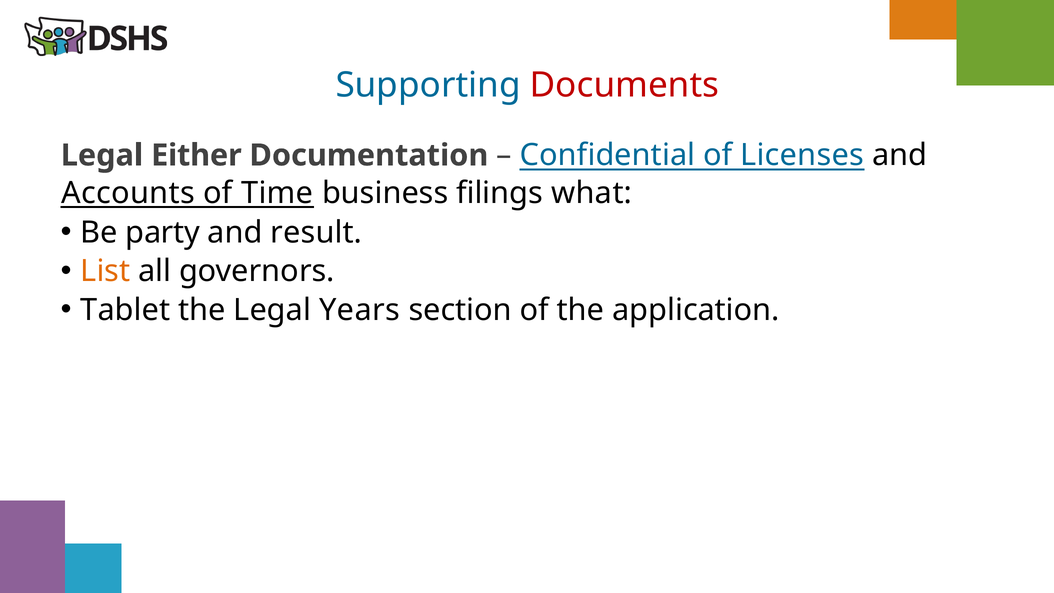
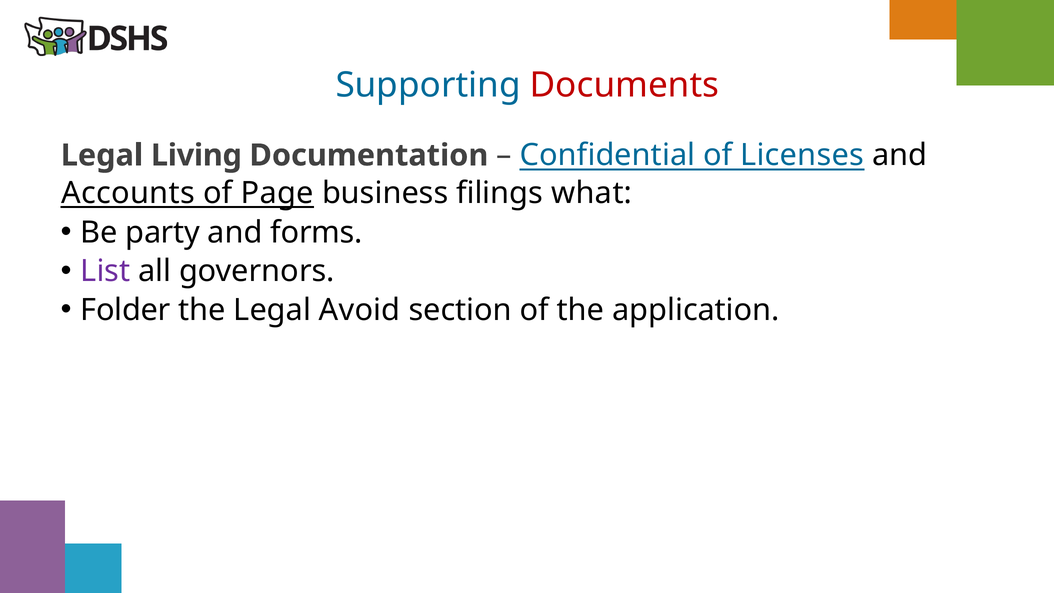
Either: Either -> Living
Time: Time -> Page
result: result -> forms
List colour: orange -> purple
Tablet: Tablet -> Folder
Years: Years -> Avoid
